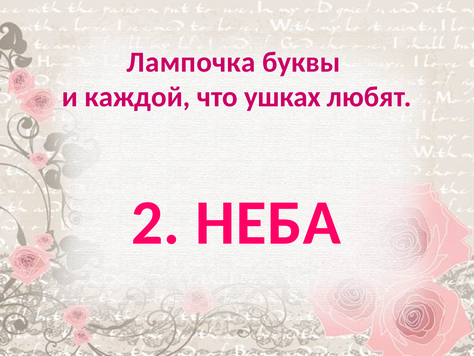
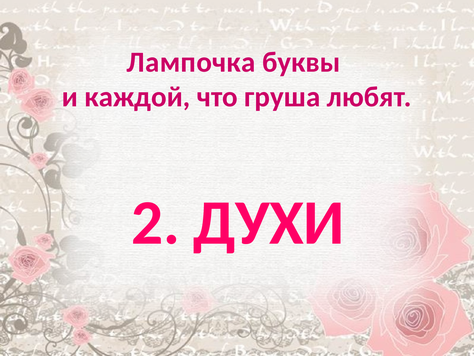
ушках: ушках -> груша
НЕБА: НЕБА -> ДУХИ
